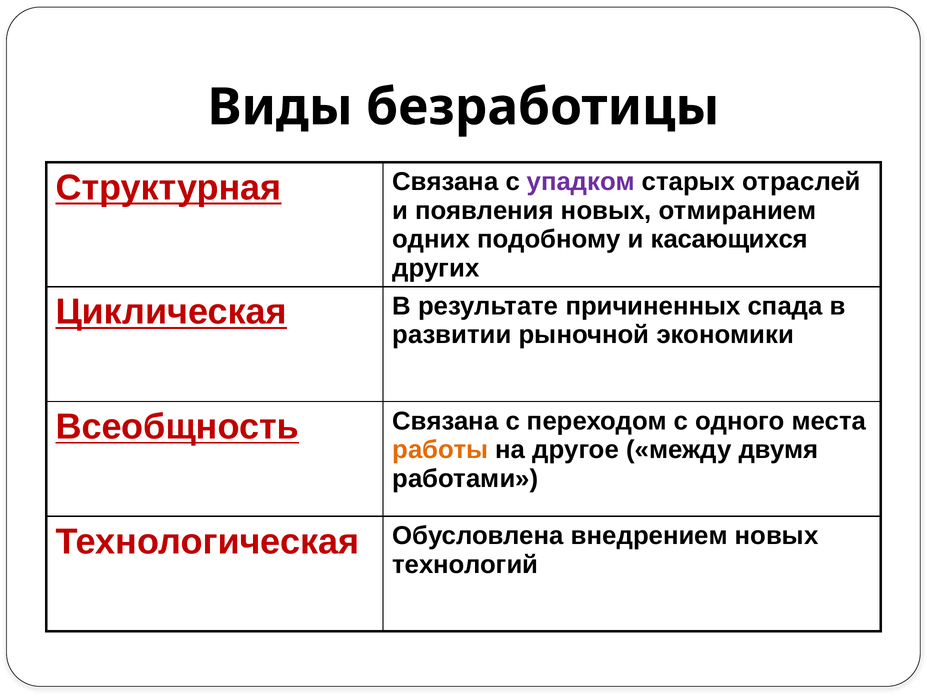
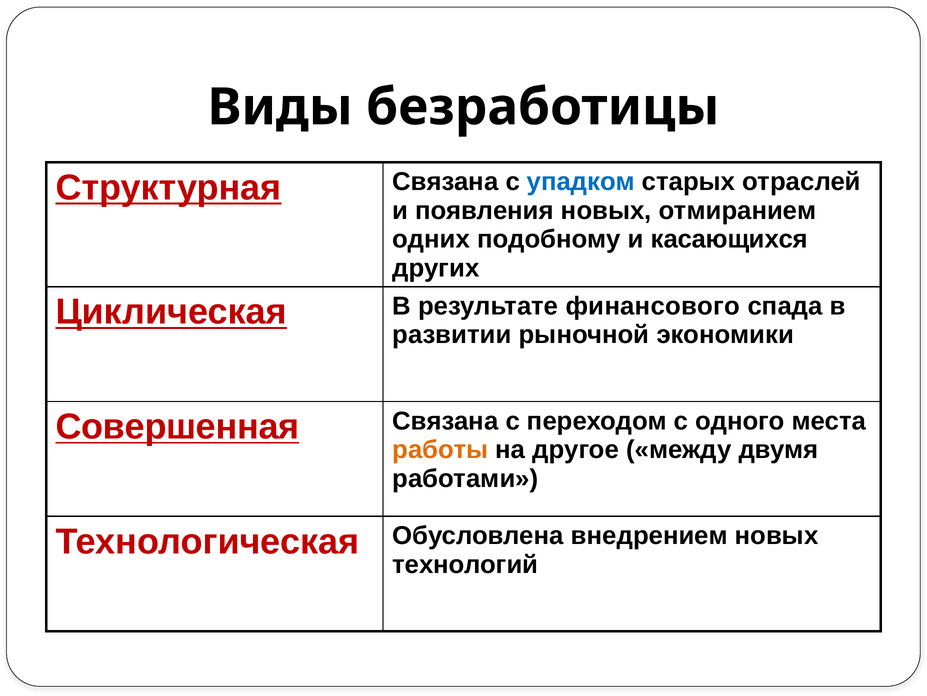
упадком colour: purple -> blue
причиненных: причиненных -> финансового
Всеобщность: Всеобщность -> Совершенная
